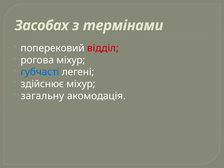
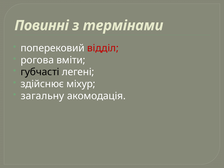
Засобах: Засобах -> Повинні
рогова міхур: міхур -> вміти
губчасті colour: blue -> black
